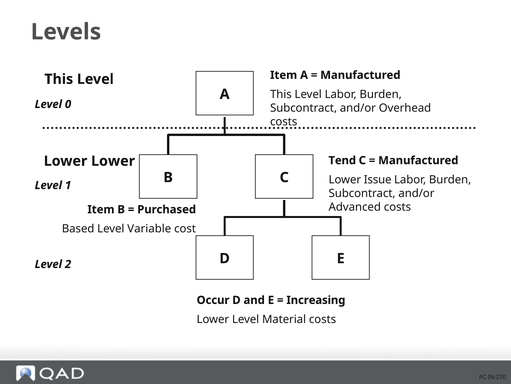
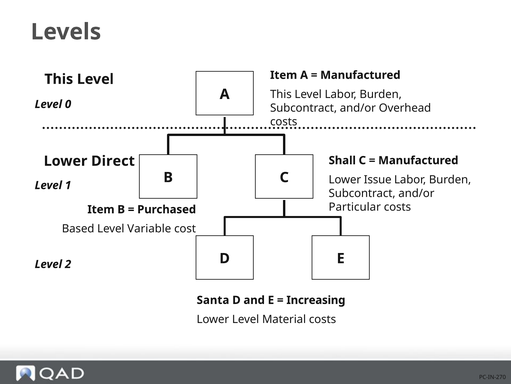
Tend: Tend -> Shall
Lower Lower: Lower -> Direct
Advanced: Advanced -> Particular
Occur: Occur -> Santa
